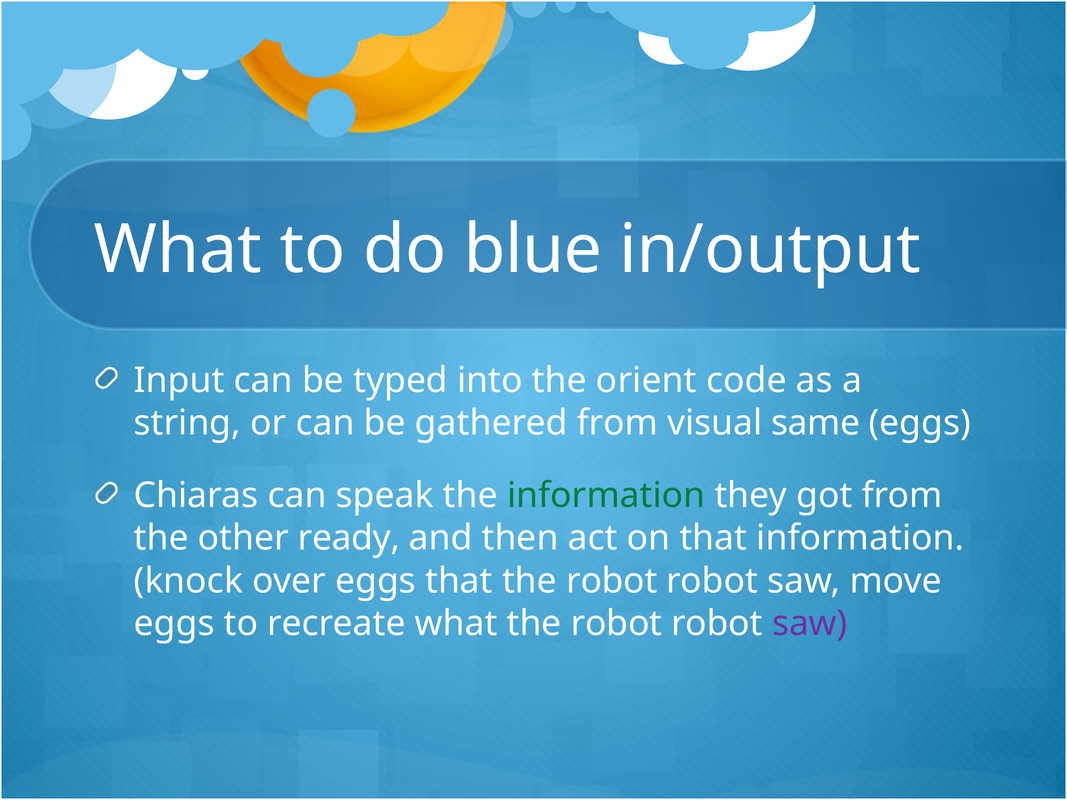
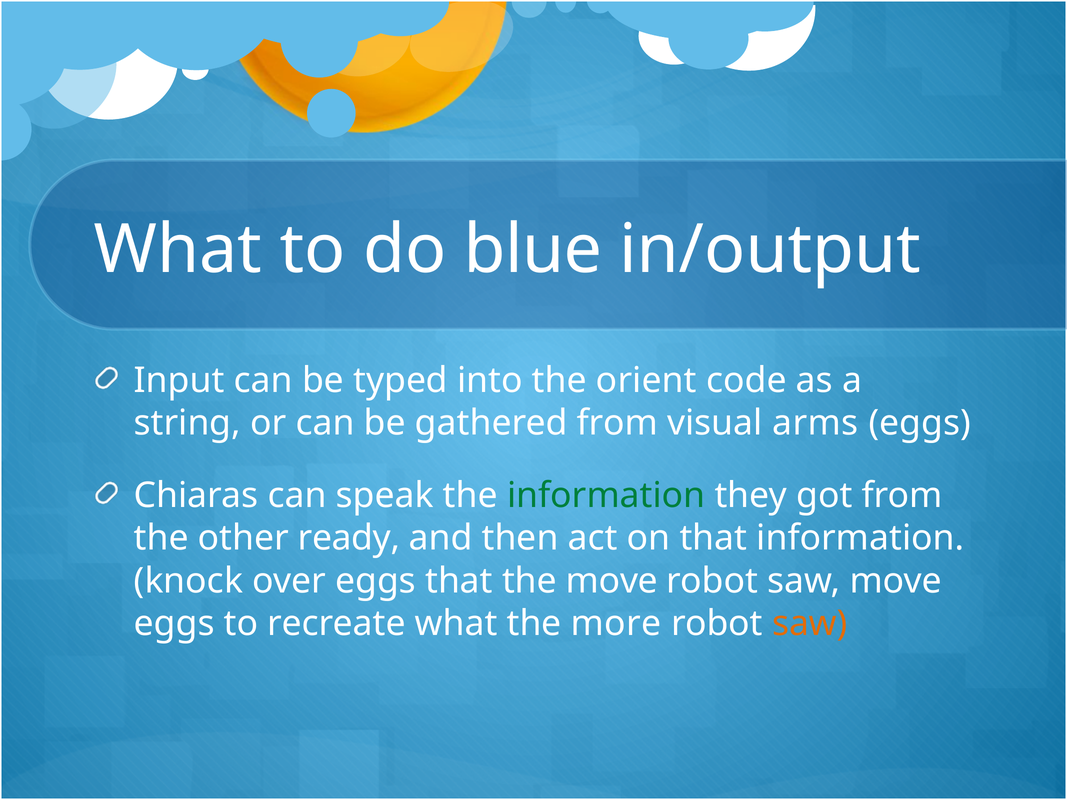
same: same -> arms
that the robot: robot -> move
what the robot: robot -> more
saw at (810, 624) colour: purple -> orange
